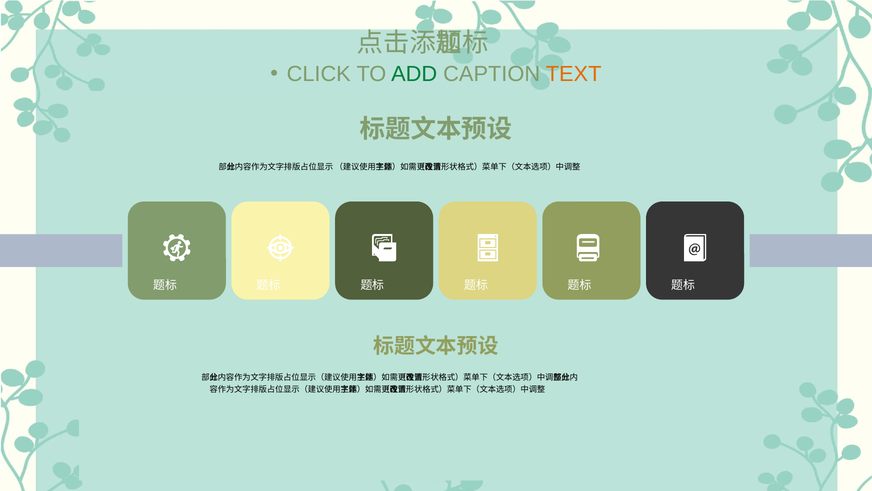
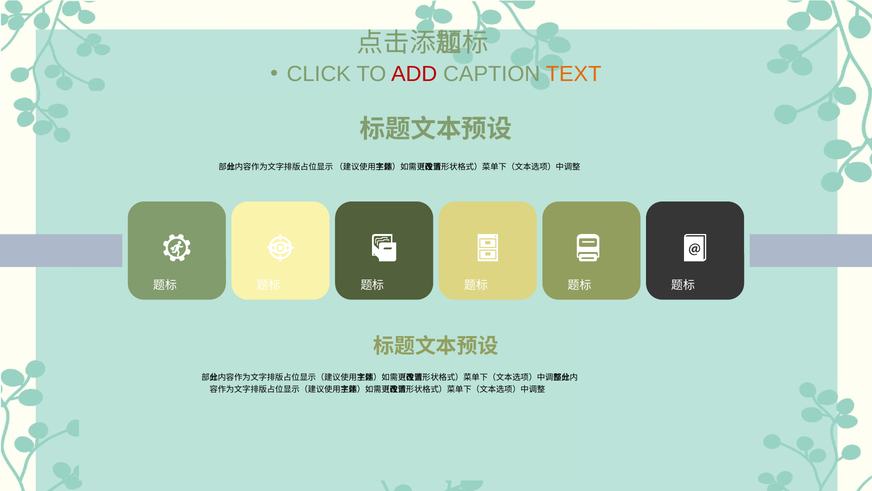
ADD colour: green -> red
